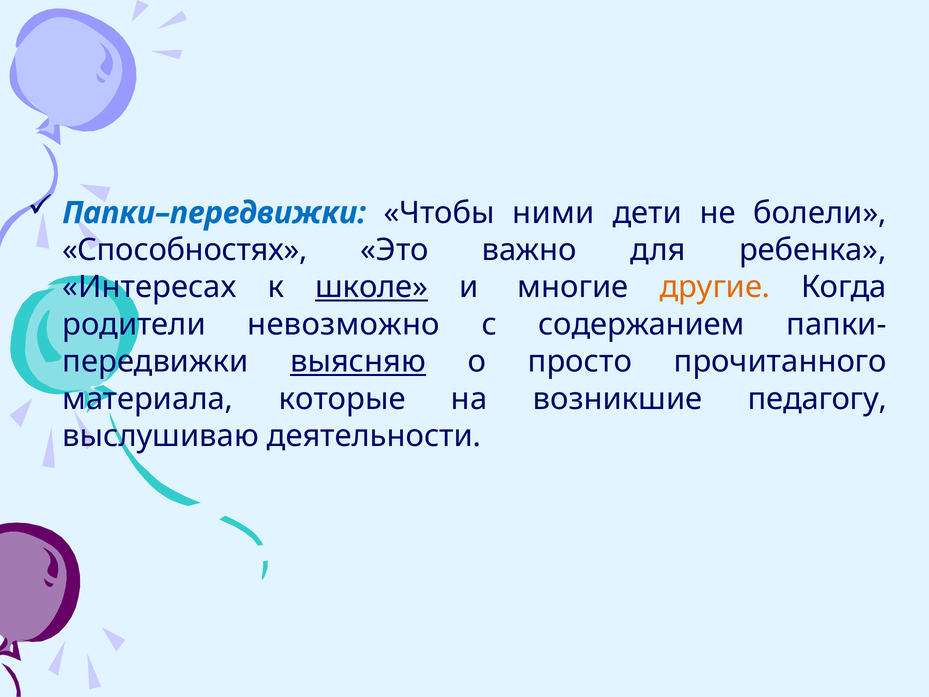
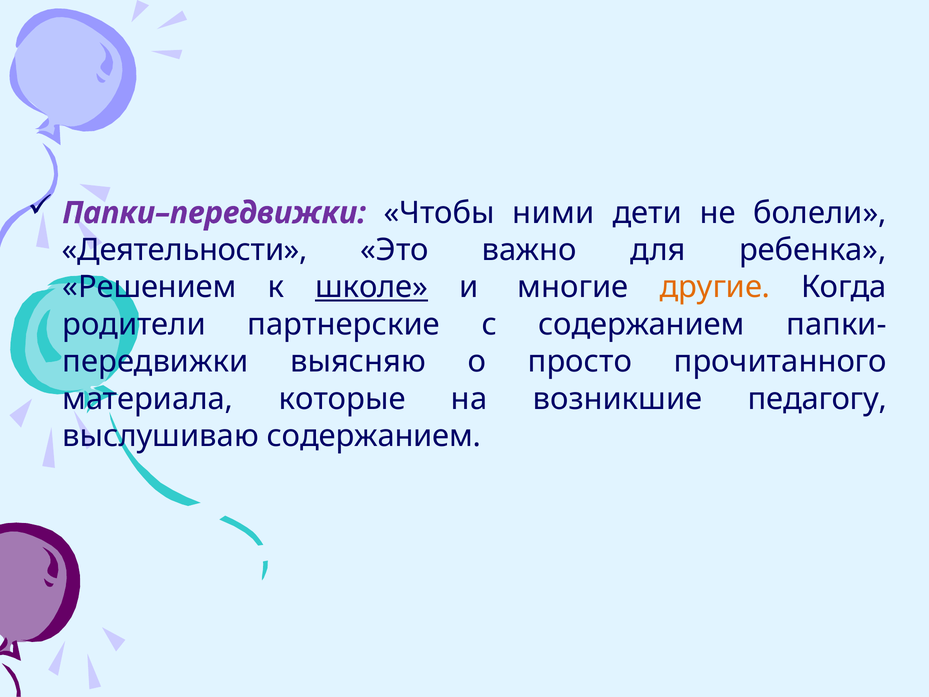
Папки–передвижки colour: blue -> purple
Способностях: Способностях -> Деятельности
Интересах: Интересах -> Решением
невозможно: невозможно -> партнерские
выясняю underline: present -> none
выслушиваю деятельности: деятельности -> содержанием
